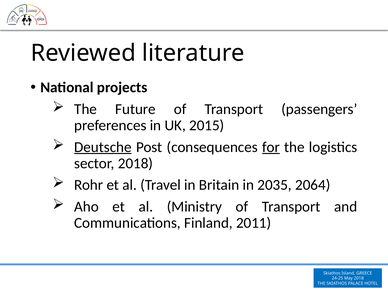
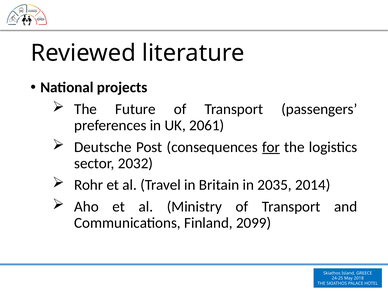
2015: 2015 -> 2061
Deutsche underline: present -> none
sector 2018: 2018 -> 2032
2064: 2064 -> 2014
2011: 2011 -> 2099
